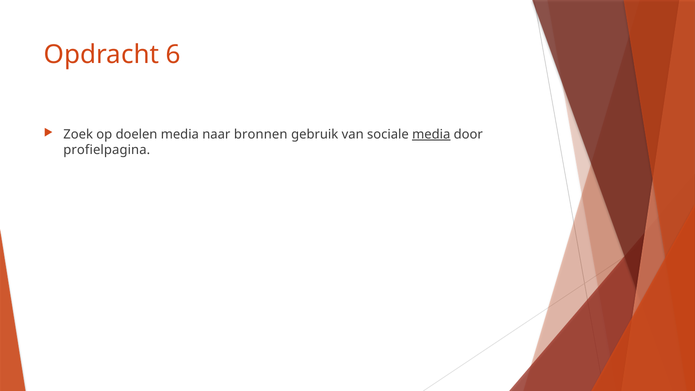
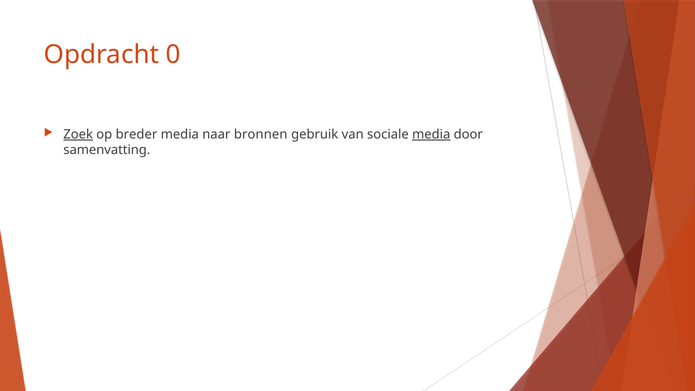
6: 6 -> 0
Zoek underline: none -> present
doelen: doelen -> breder
profielpagina: profielpagina -> samenvatting
